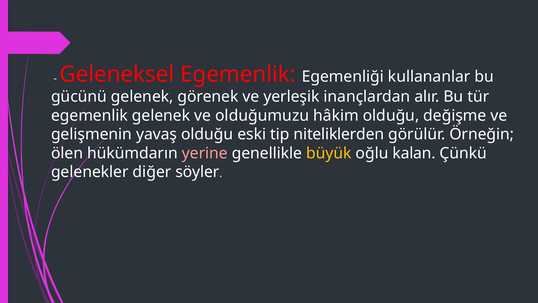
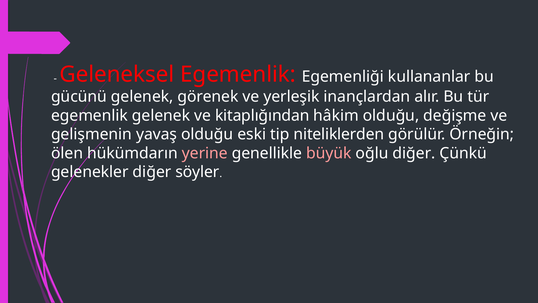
olduğumuzu: olduğumuzu -> kitaplığından
büyük colour: yellow -> pink
oğlu kalan: kalan -> diğer
